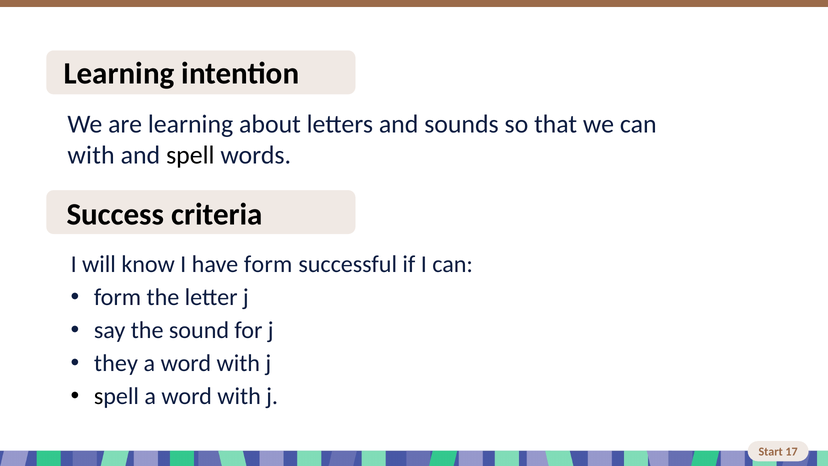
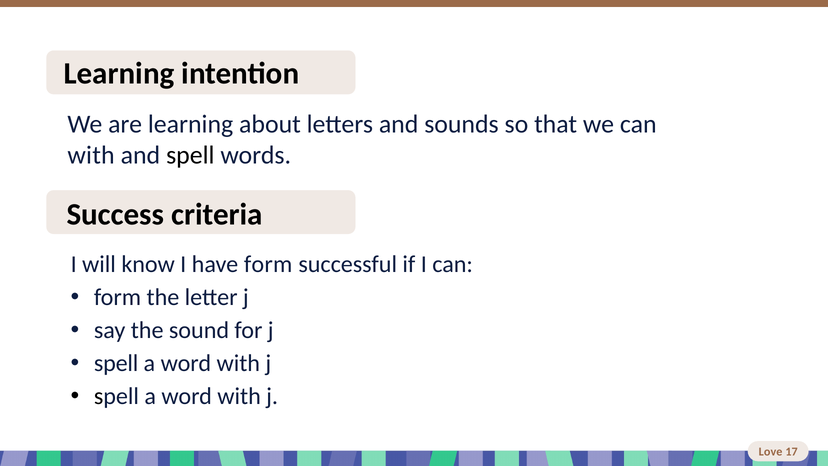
they at (116, 363): they -> spell
Start: Start -> Love
